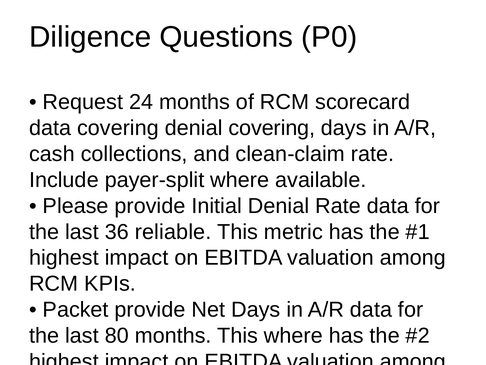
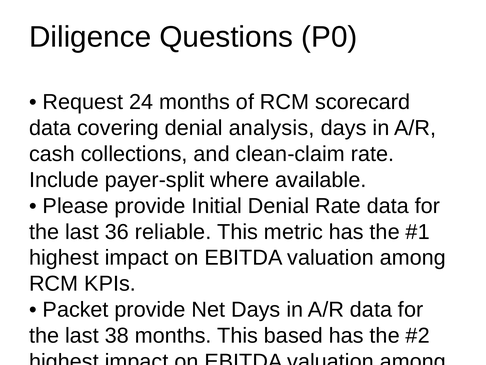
denial covering: covering -> analysis
80: 80 -> 38
This where: where -> based
